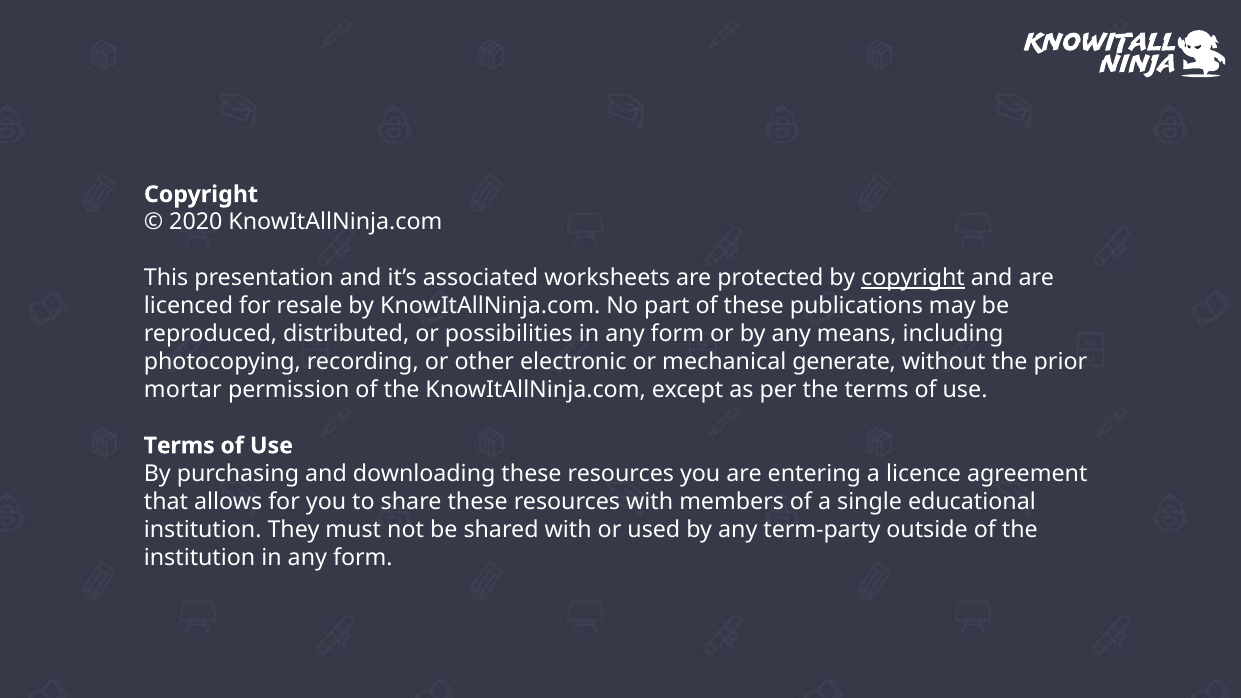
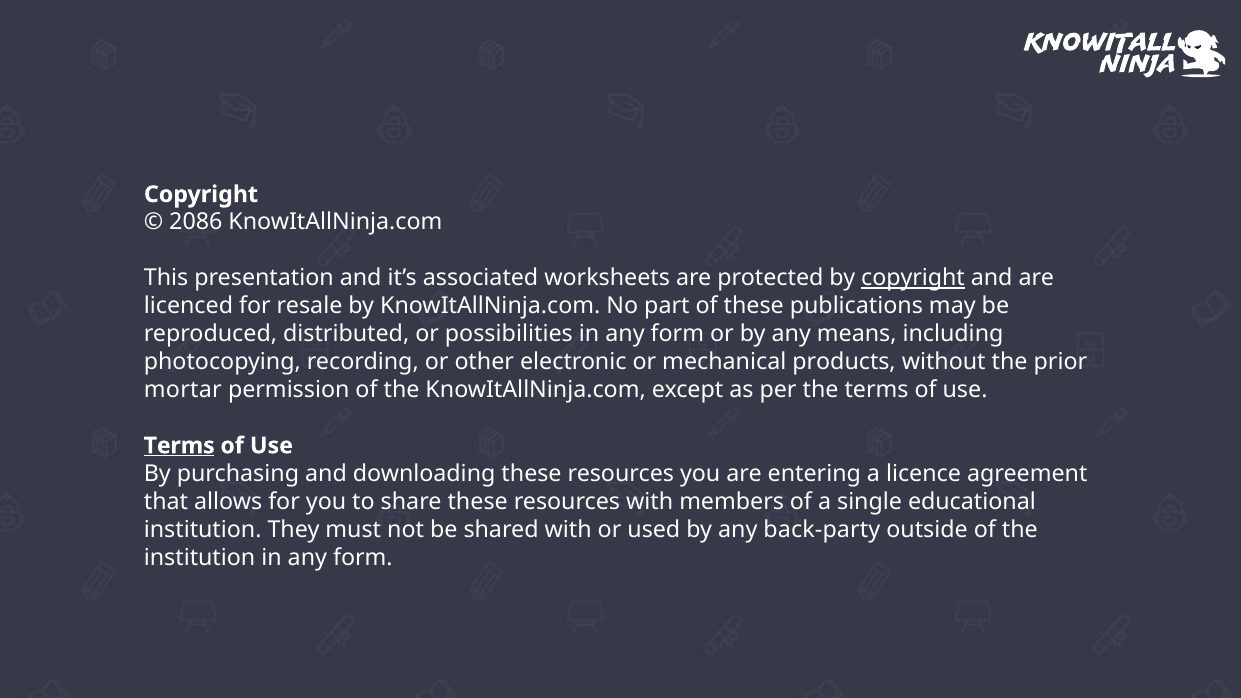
2020: 2020 -> 2086
generate: generate -> products
Terms at (179, 446) underline: none -> present
term-party: term-party -> back-party
